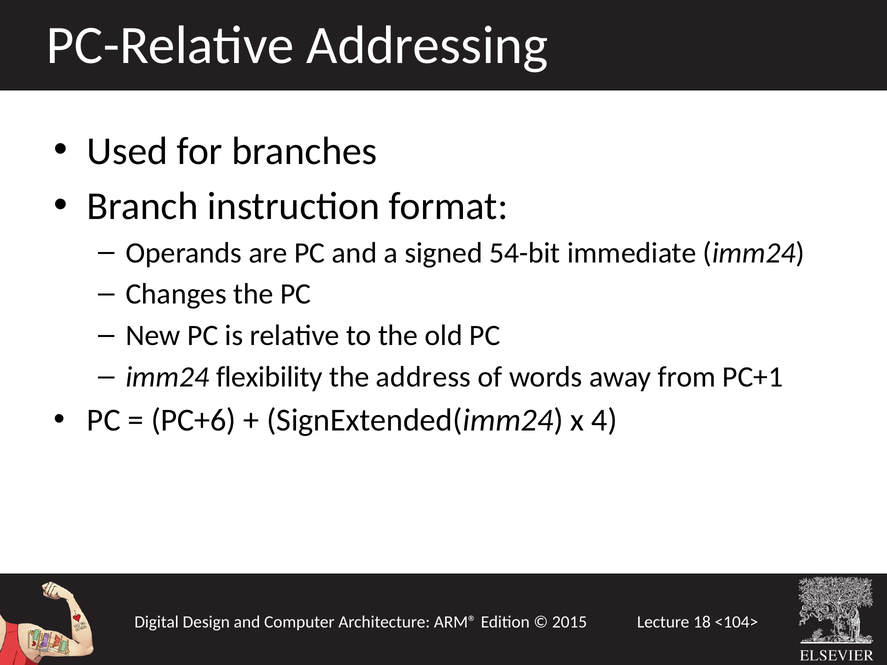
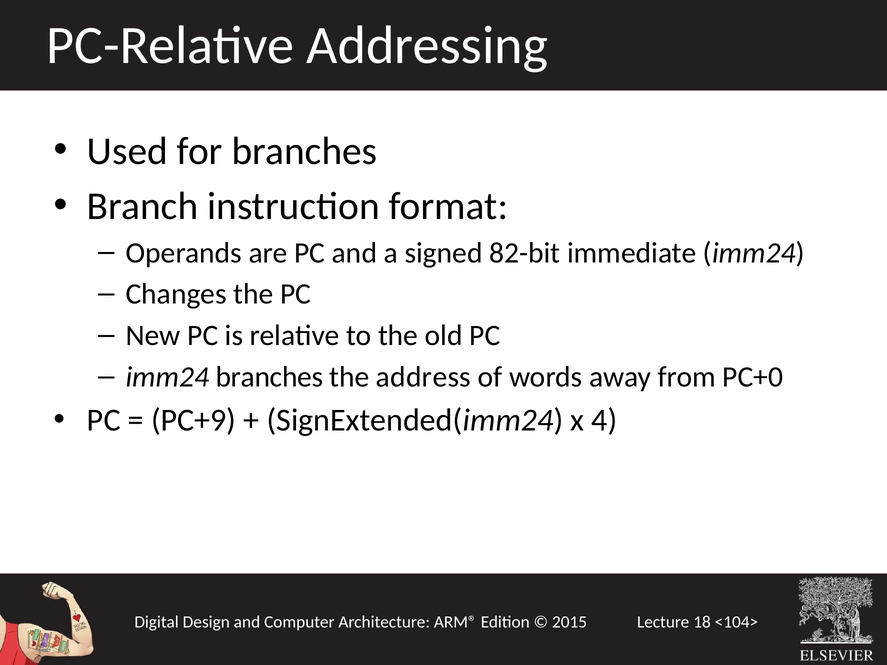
54-bit: 54-bit -> 82-bit
imm24 flexibility: flexibility -> branches
PC+1: PC+1 -> PC+0
PC+6: PC+6 -> PC+9
